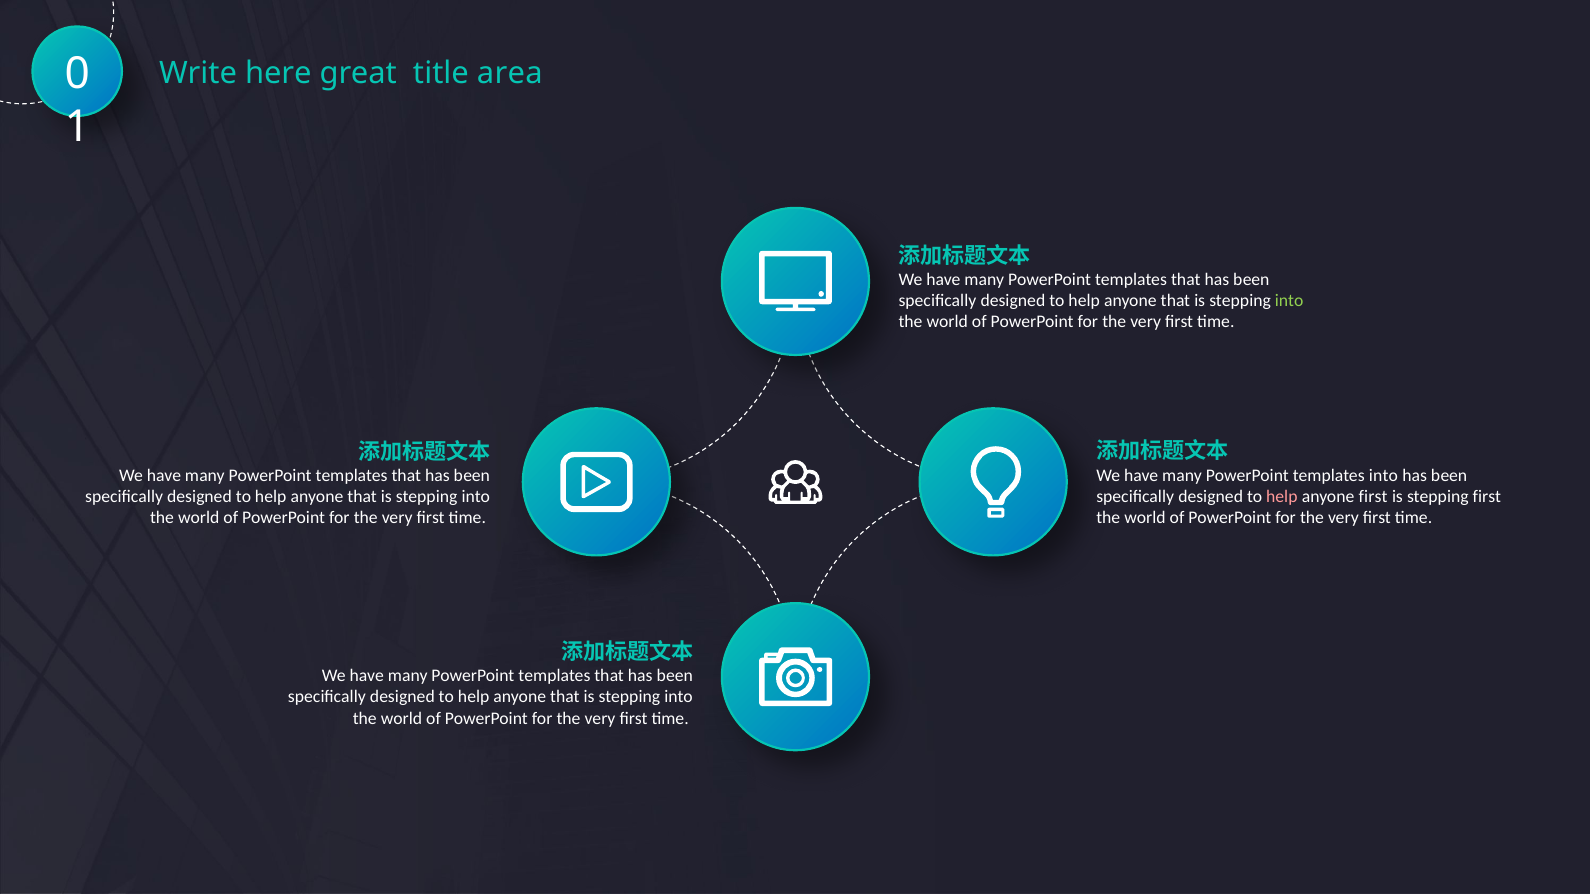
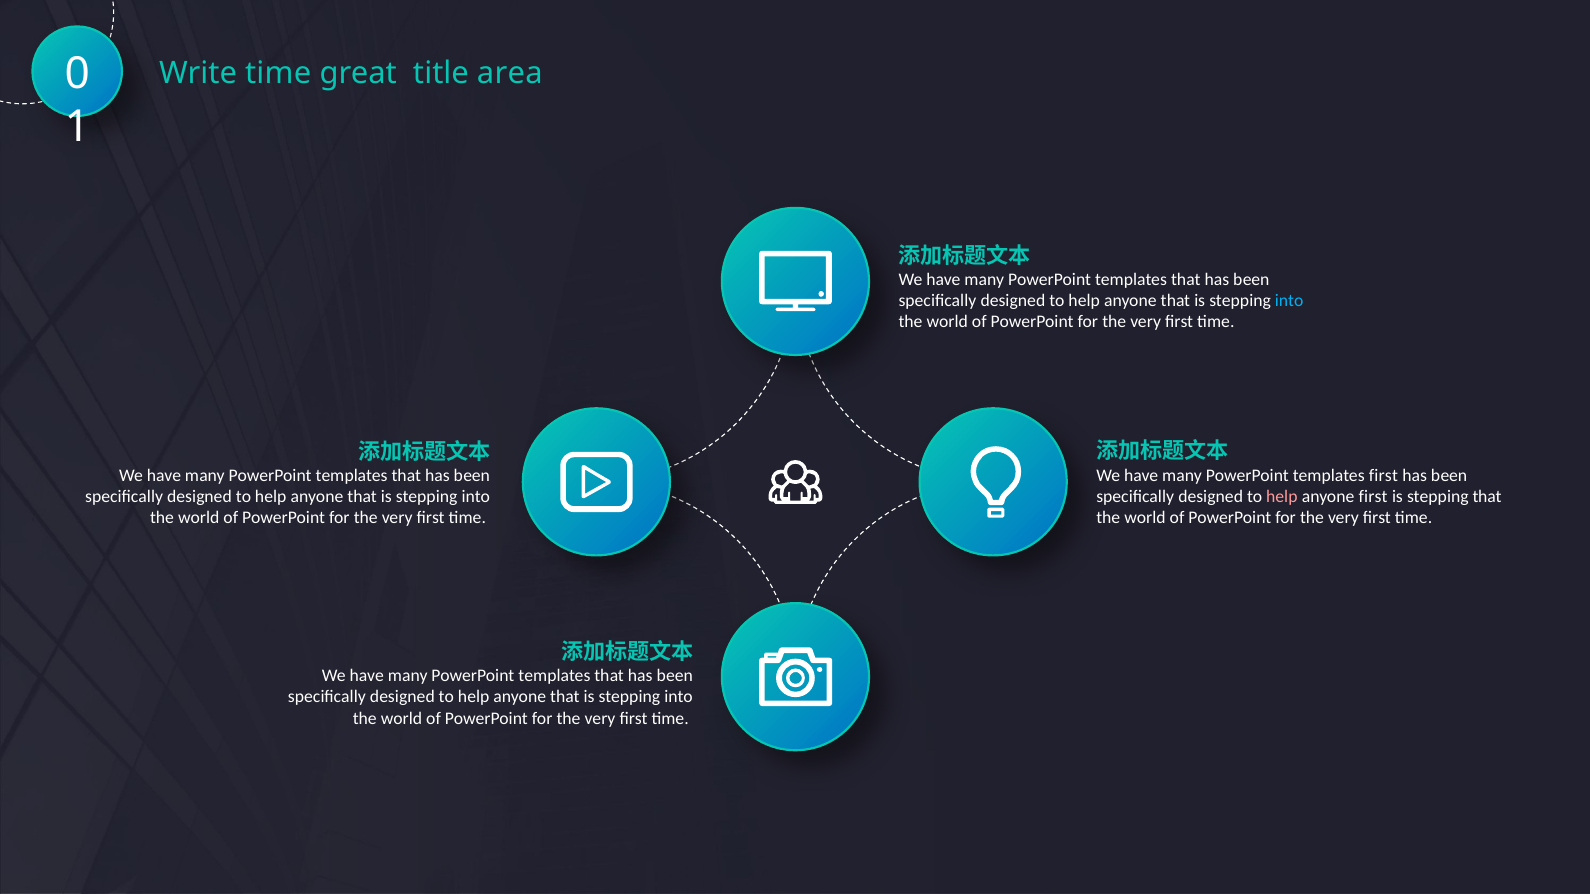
Write here: here -> time
into at (1289, 301) colour: light green -> light blue
templates into: into -> first
stepping first: first -> that
